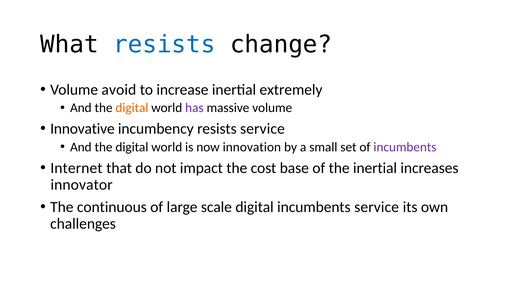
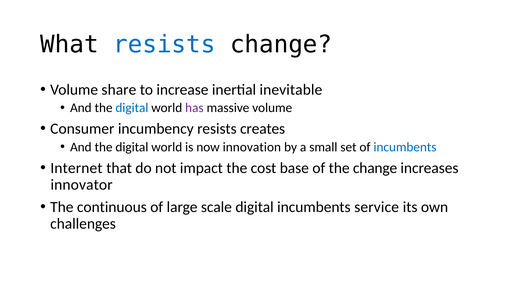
avoid: avoid -> share
extremely: extremely -> inevitable
digital at (132, 108) colour: orange -> blue
Innovative: Innovative -> Consumer
resists service: service -> creates
incumbents at (405, 147) colour: purple -> blue
the inertial: inertial -> change
